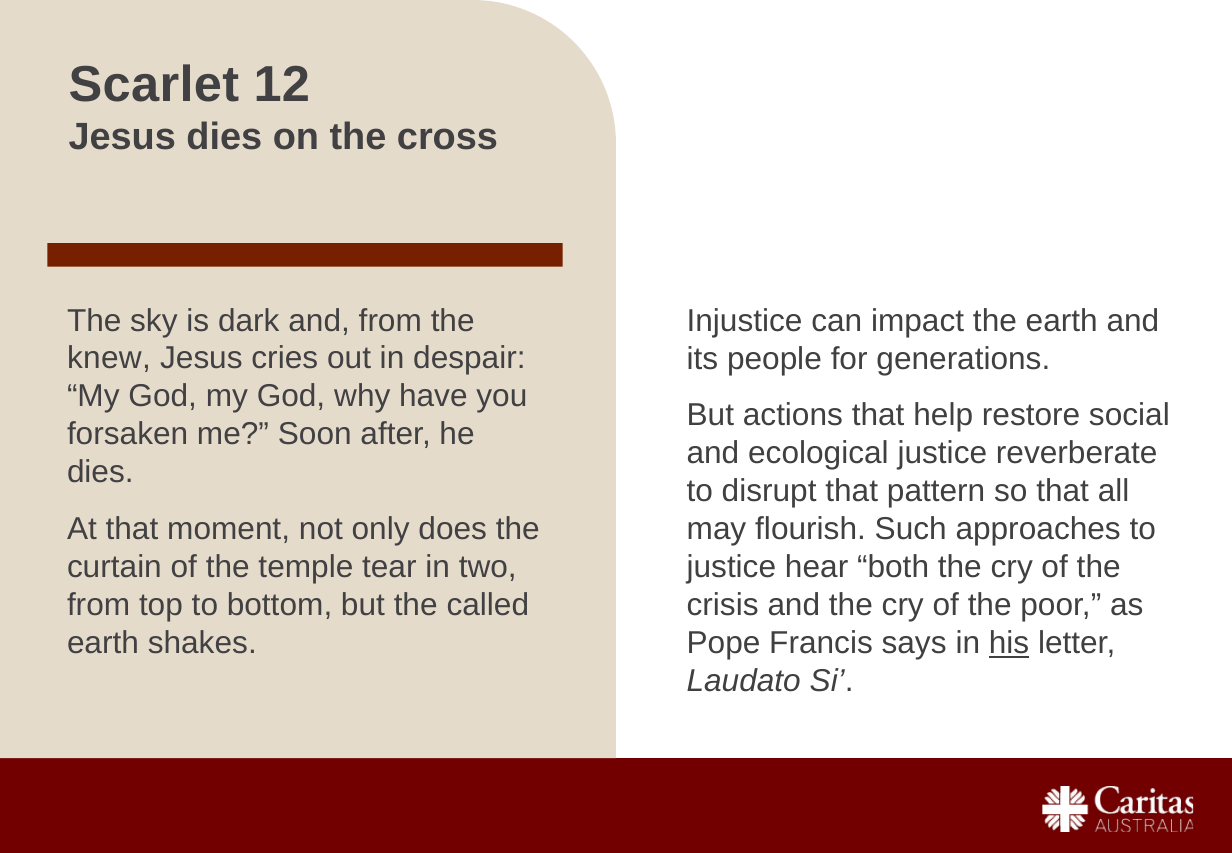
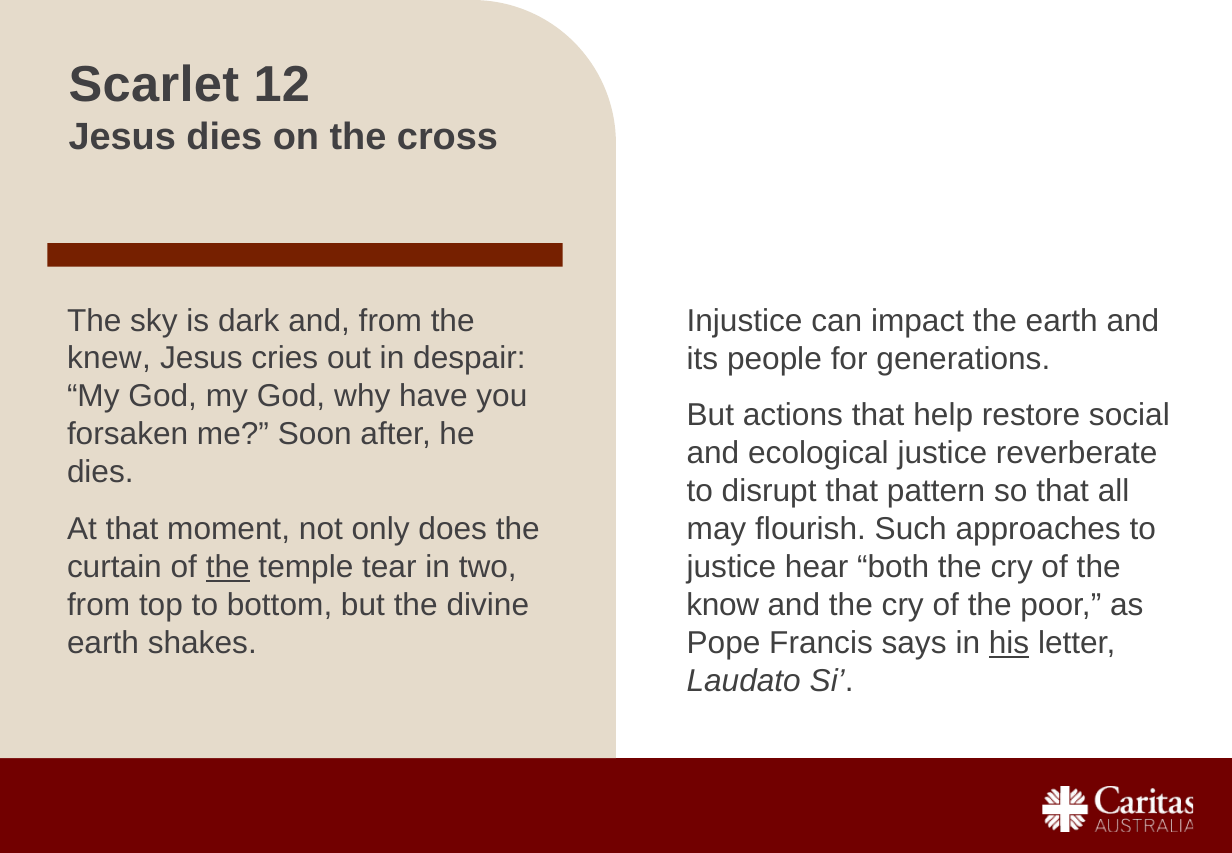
the at (228, 567) underline: none -> present
called: called -> divine
crisis: crisis -> know
